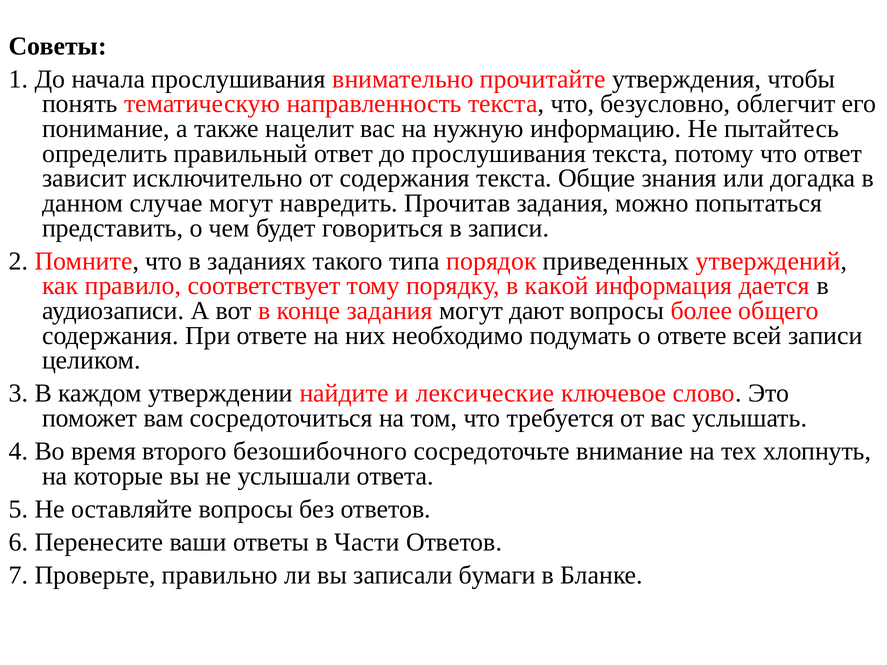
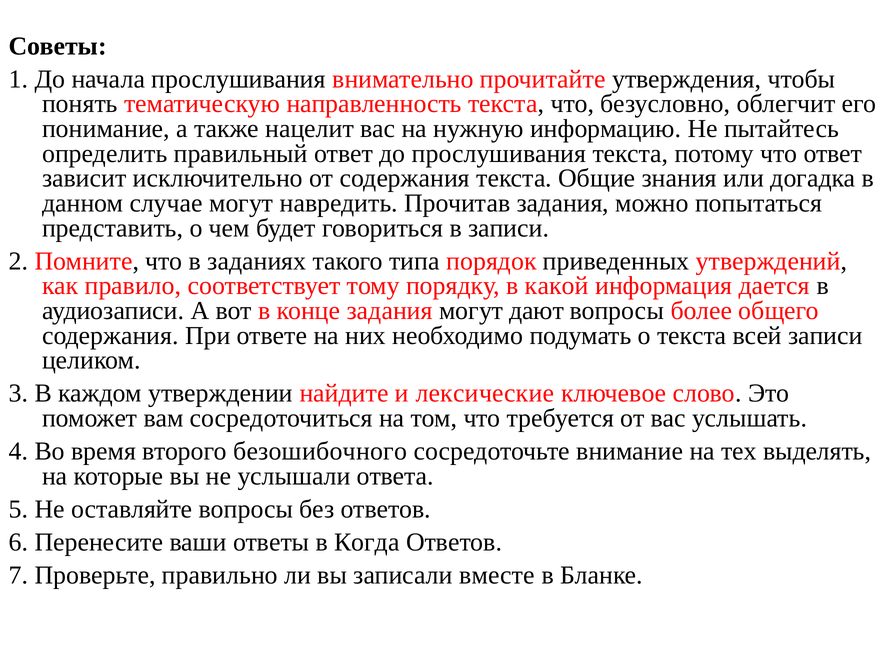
о ответе: ответе -> текста
хлопнуть: хлопнуть -> выделять
Части: Части -> Когда
бумаги: бумаги -> вместе
